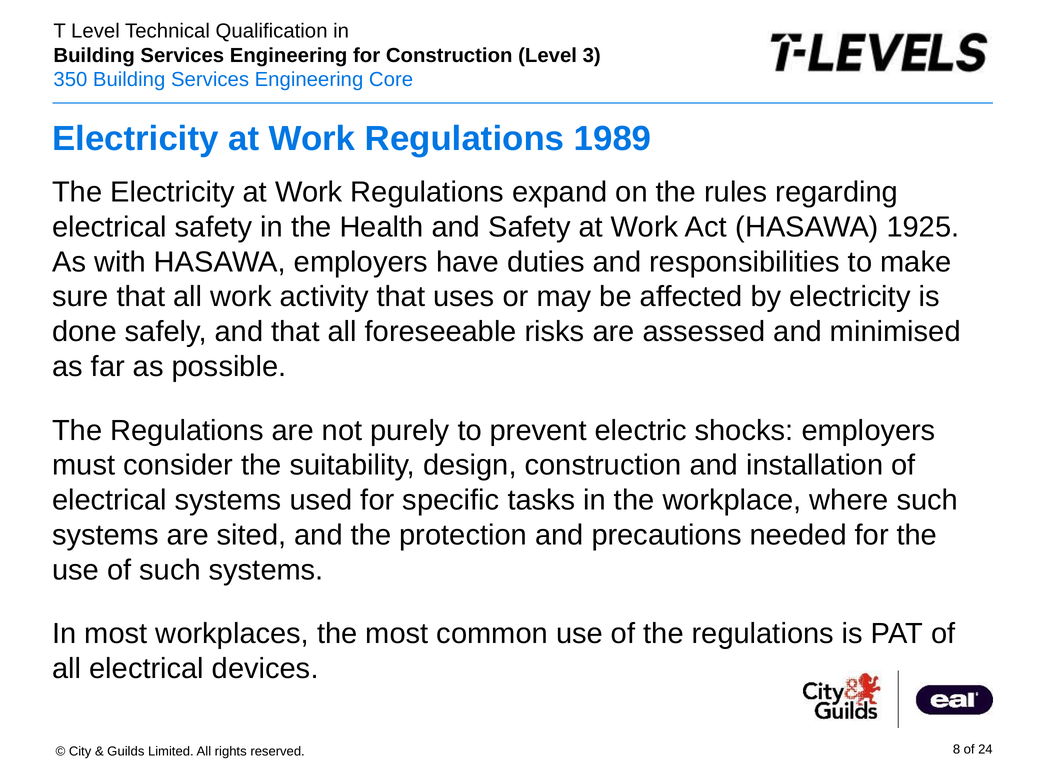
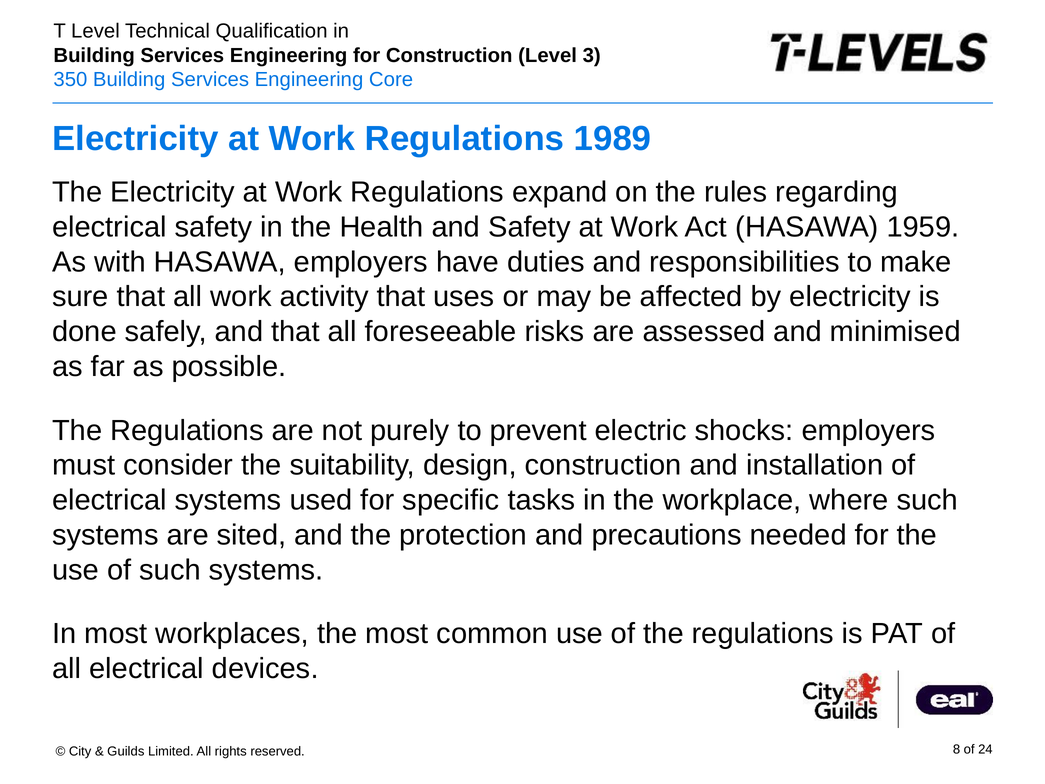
1925: 1925 -> 1959
